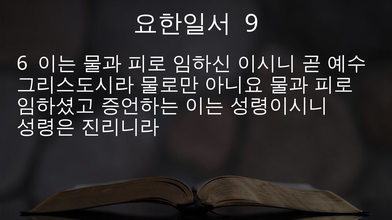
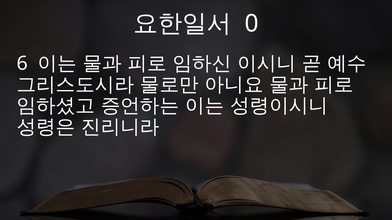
9: 9 -> 0
